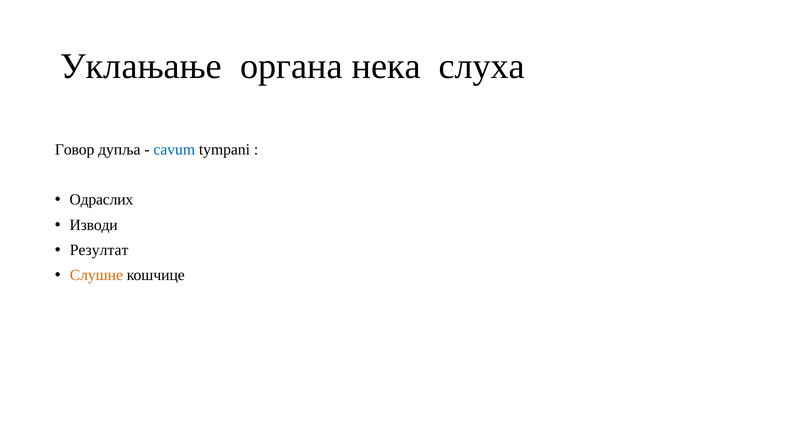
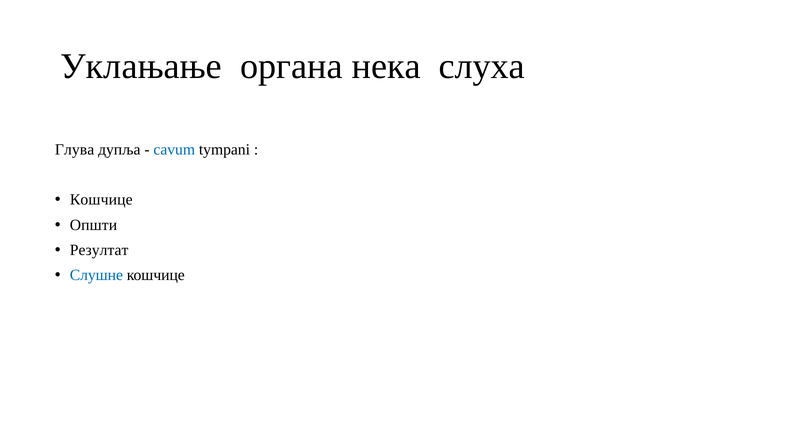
Говор: Говор -> Глува
Одраслих at (101, 200): Одраслих -> Кошчице
Изводи: Изводи -> Општи
Слушне colour: orange -> blue
